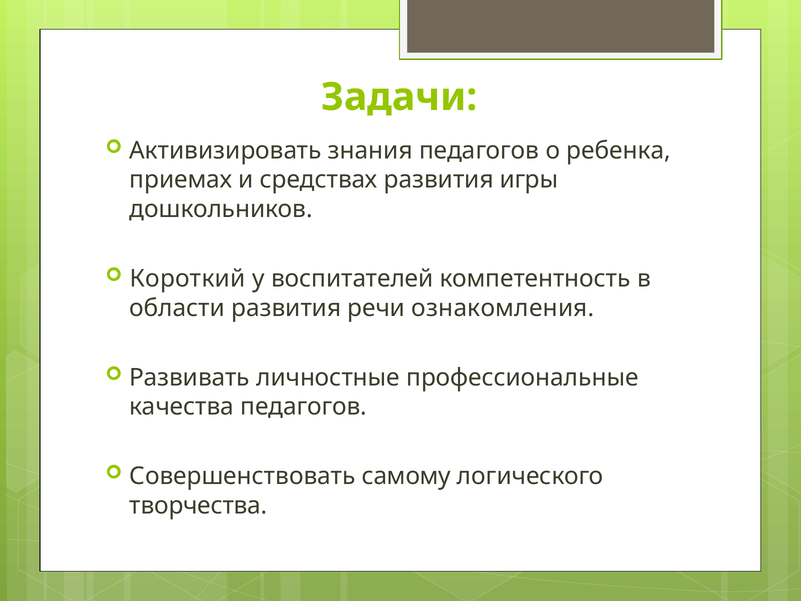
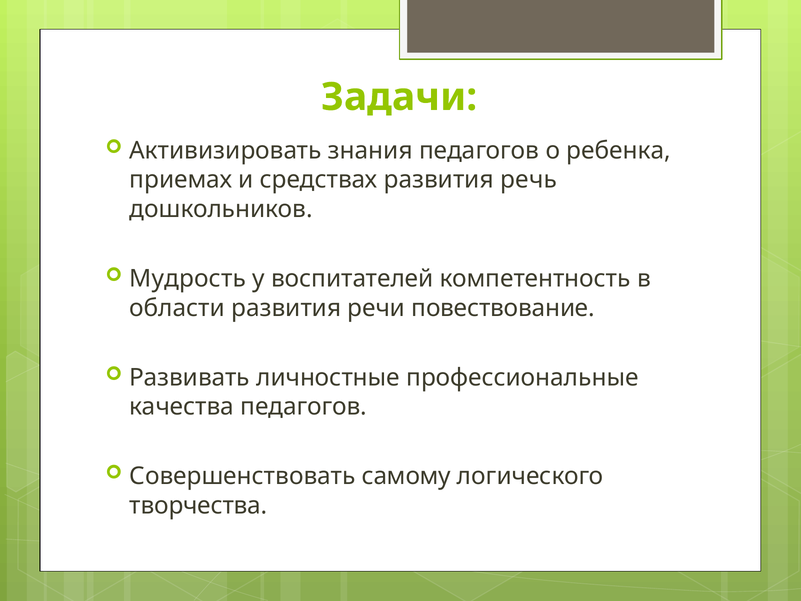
игры: игры -> речь
Короткий: Короткий -> Мудрость
ознакомления: ознакомления -> повествование
